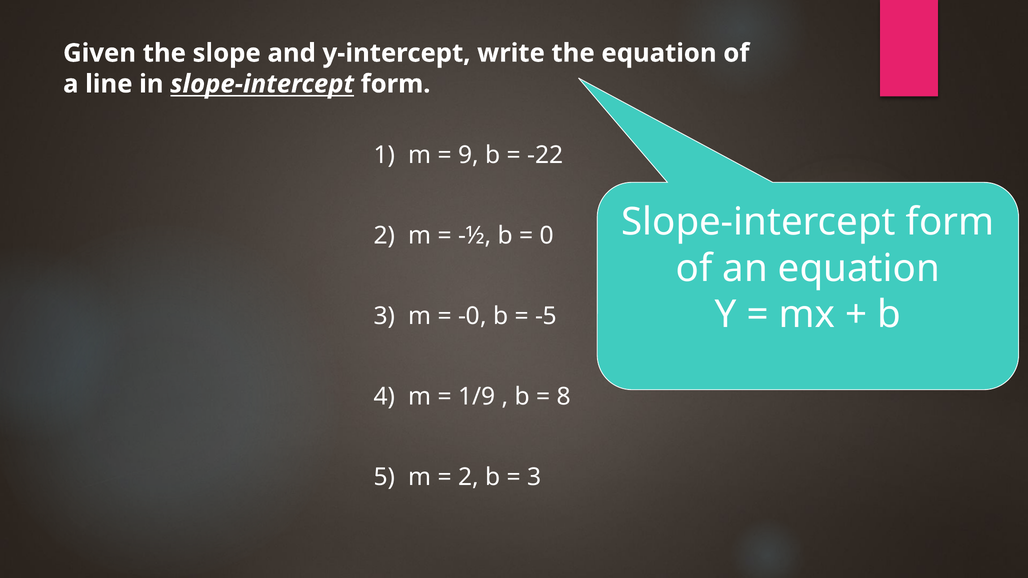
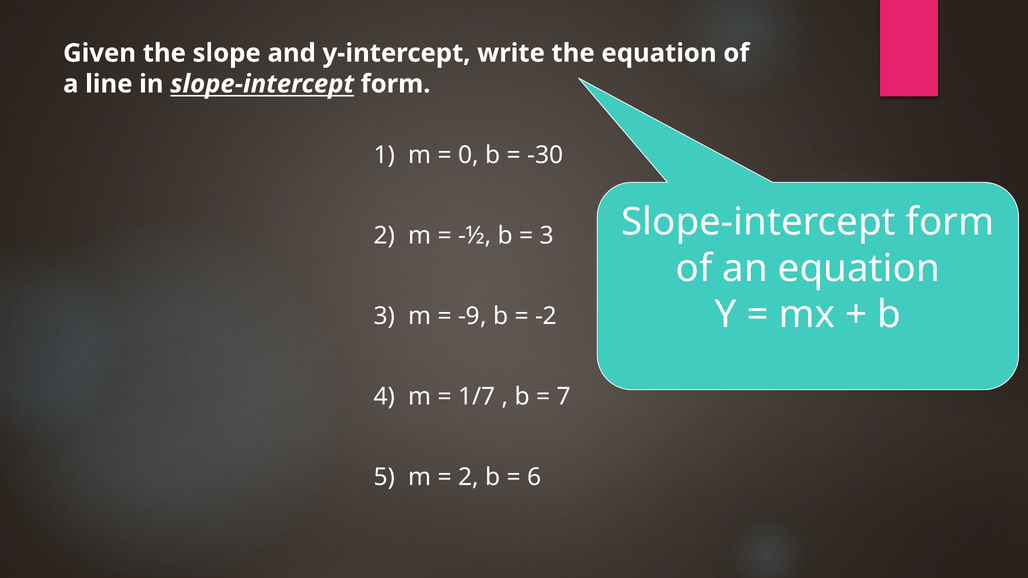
9: 9 -> 0
-22: -22 -> -30
0 at (547, 236): 0 -> 3
-0: -0 -> -9
-5: -5 -> -2
1/9: 1/9 -> 1/7
8: 8 -> 7
3 at (534, 477): 3 -> 6
